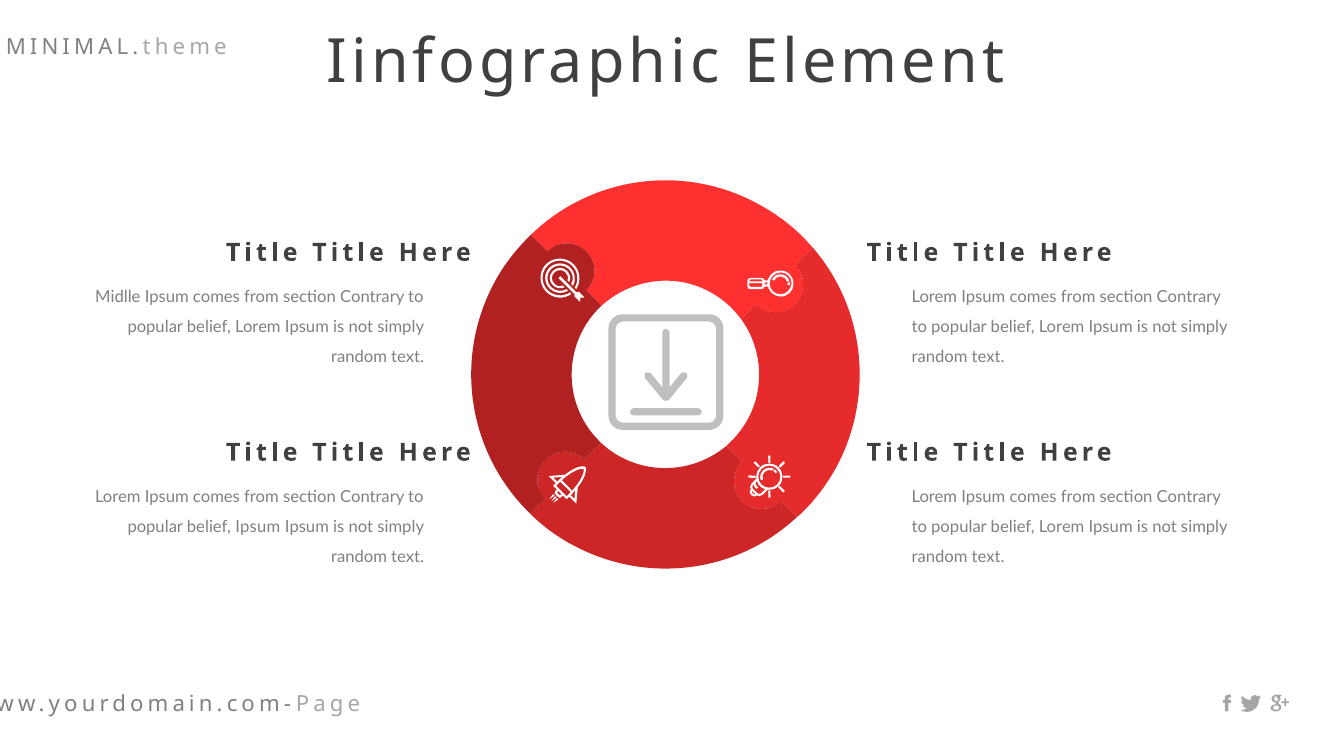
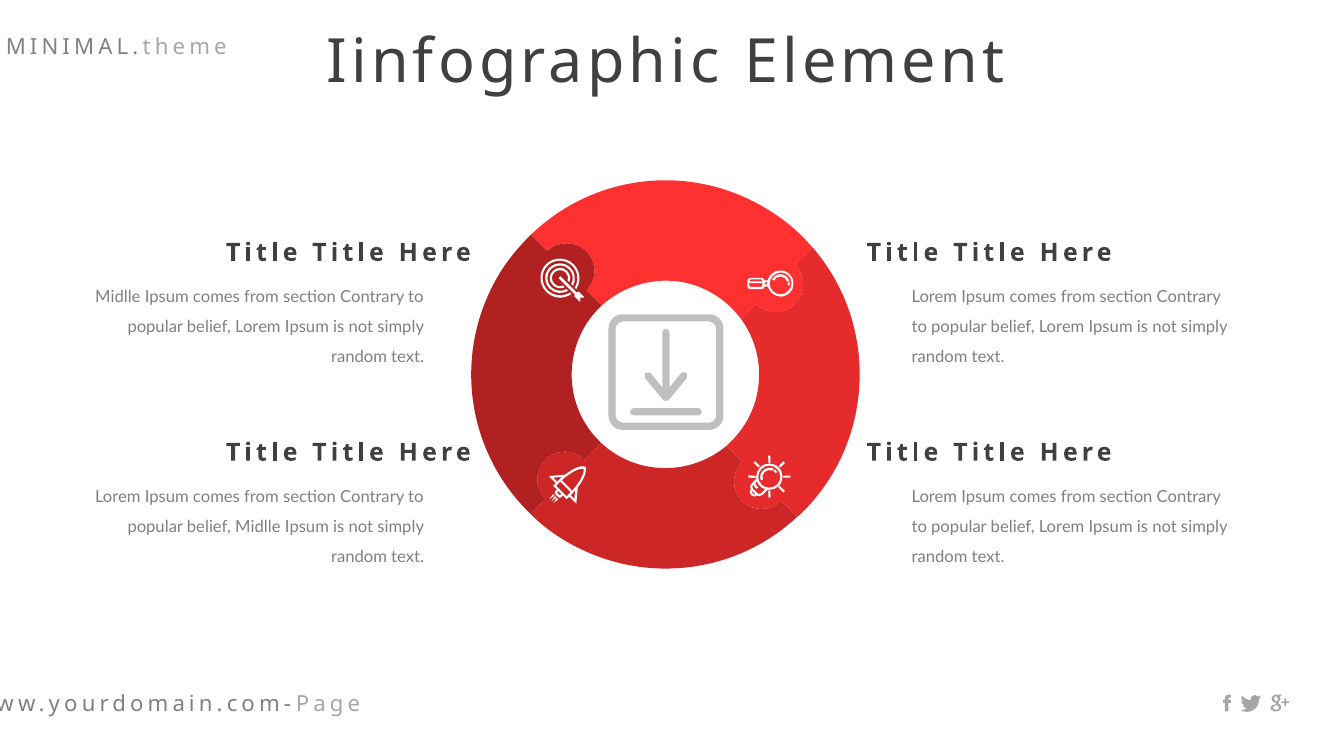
belief Ipsum: Ipsum -> Midlle
